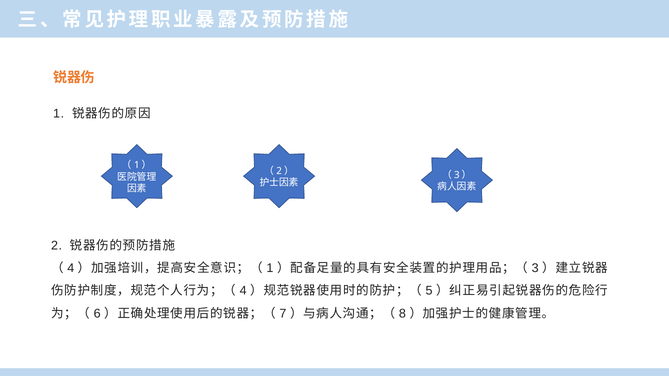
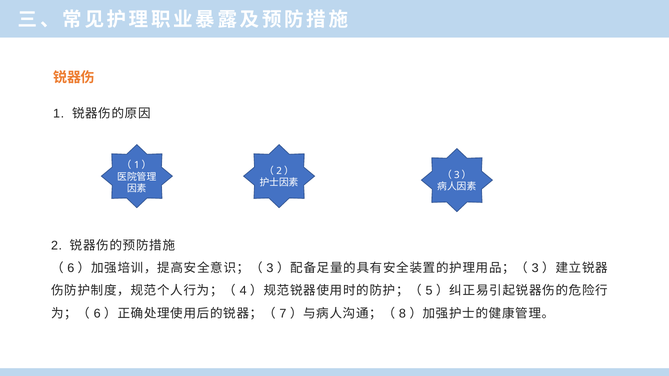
4 at (71, 269): 4 -> 6
1 at (270, 269): 1 -> 3
